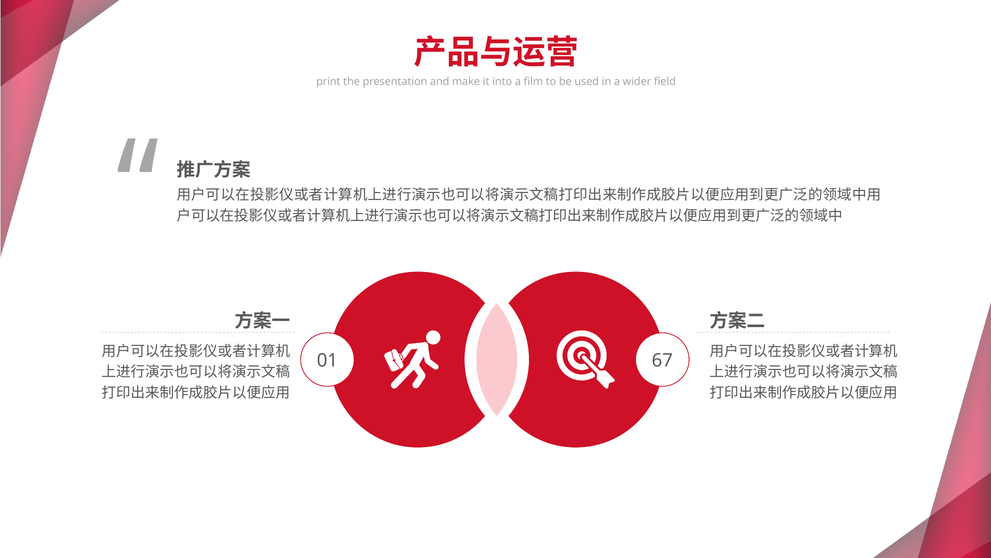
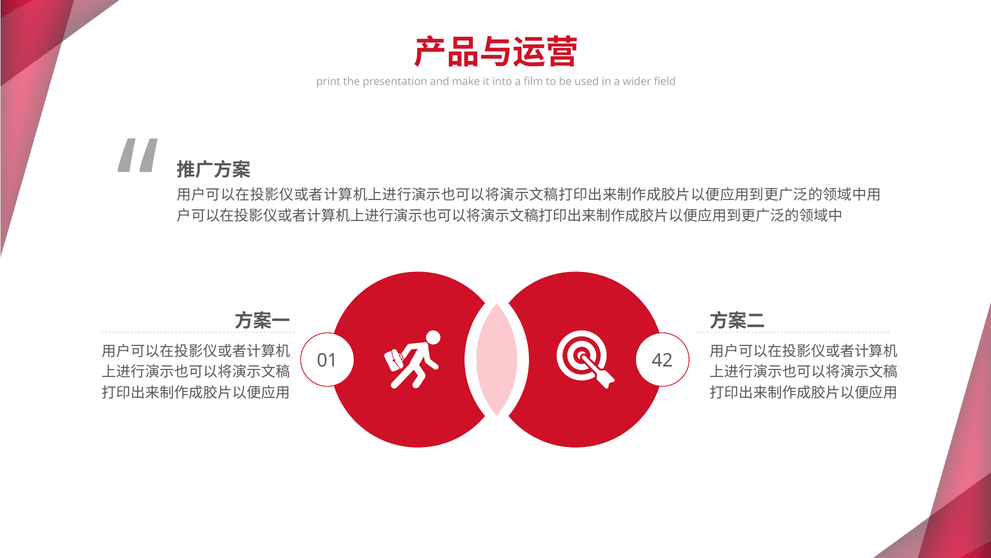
67: 67 -> 42
